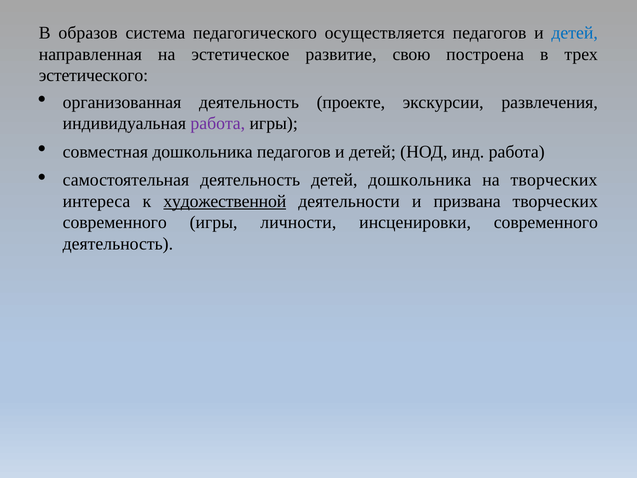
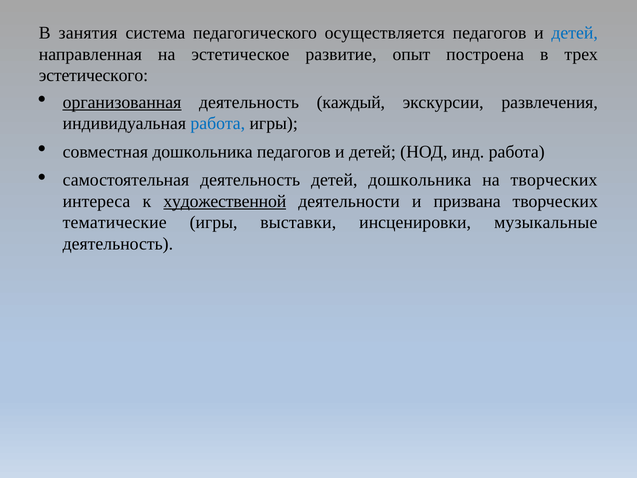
образов: образов -> занятия
свою: свою -> опыт
организованная underline: none -> present
проекте: проекте -> каждый
работа at (218, 123) colour: purple -> blue
современного at (115, 223): современного -> тематические
личности: личности -> выставки
инсценировки современного: современного -> музыкальные
